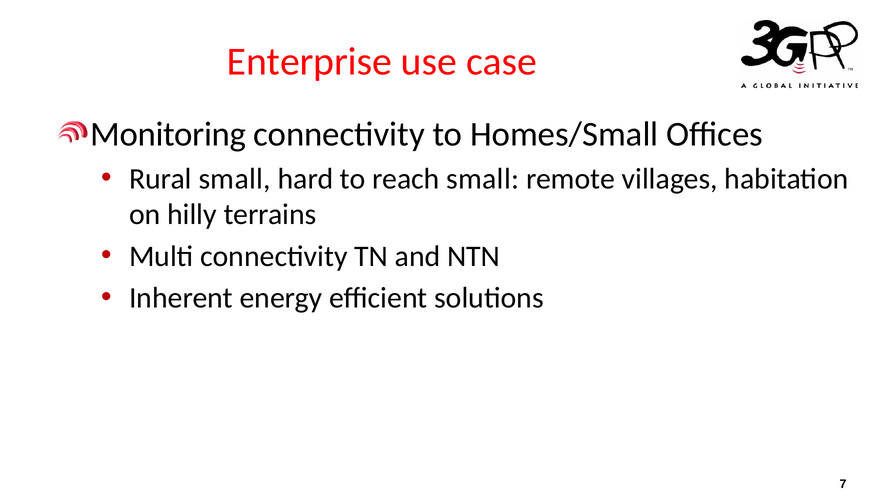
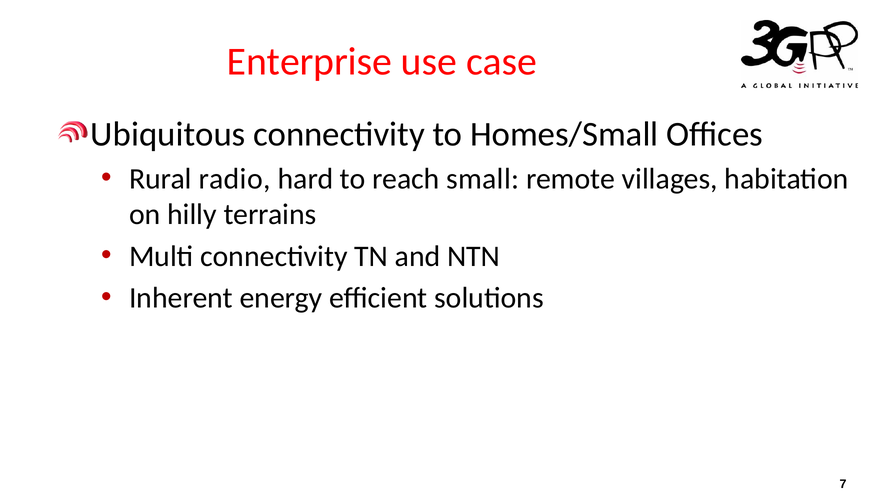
Monitoring: Monitoring -> Ubiquitous
Rural small: small -> radio
